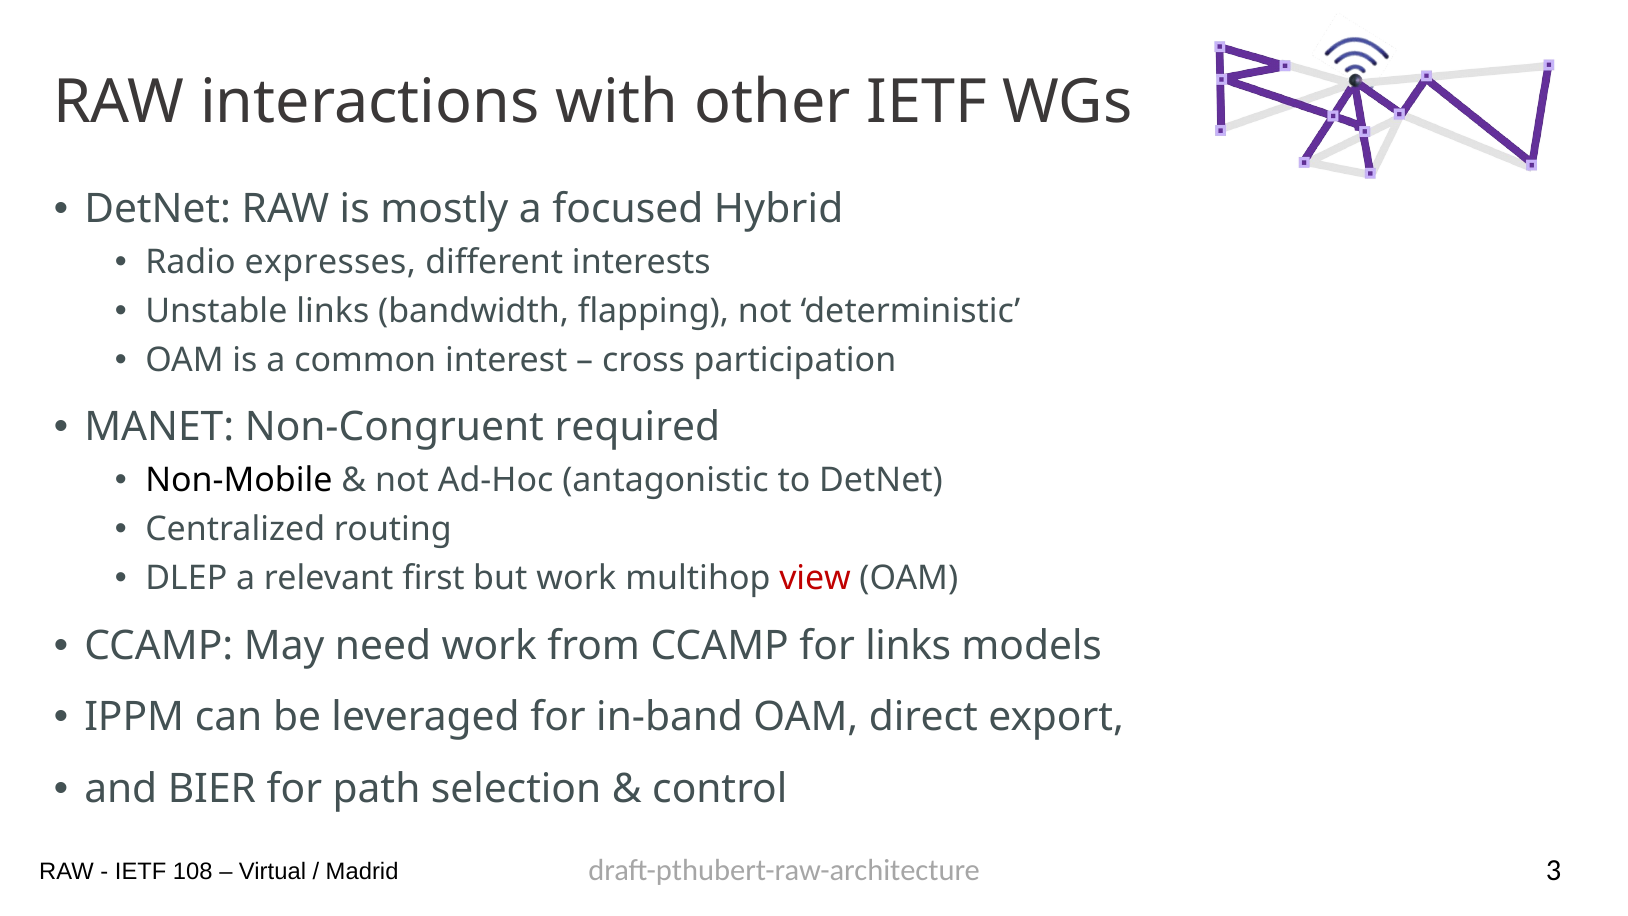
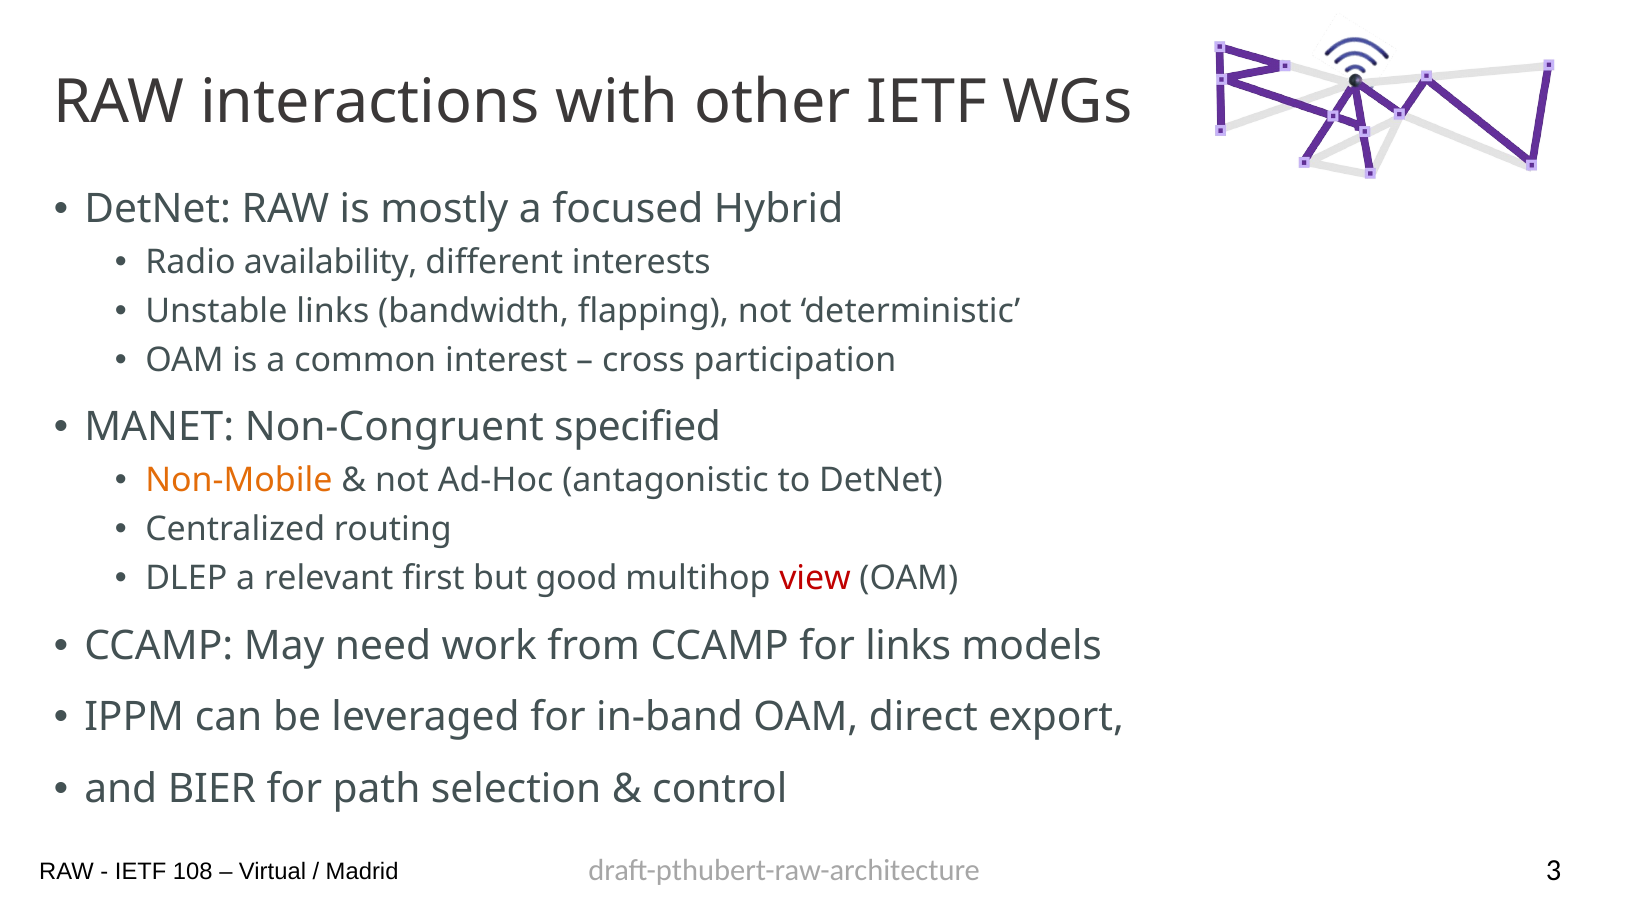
expresses: expresses -> availability
required: required -> specified
Non-Mobile colour: black -> orange
but work: work -> good
